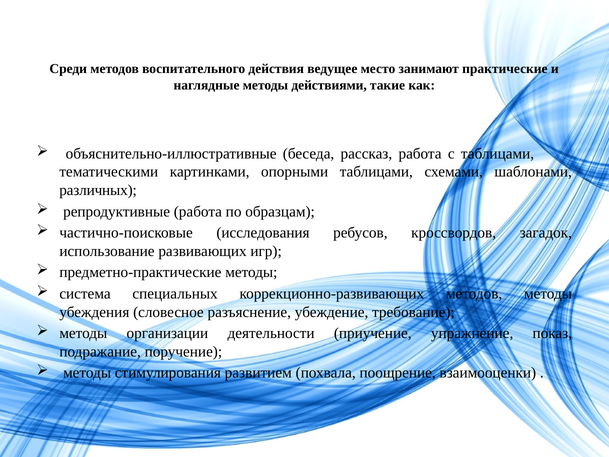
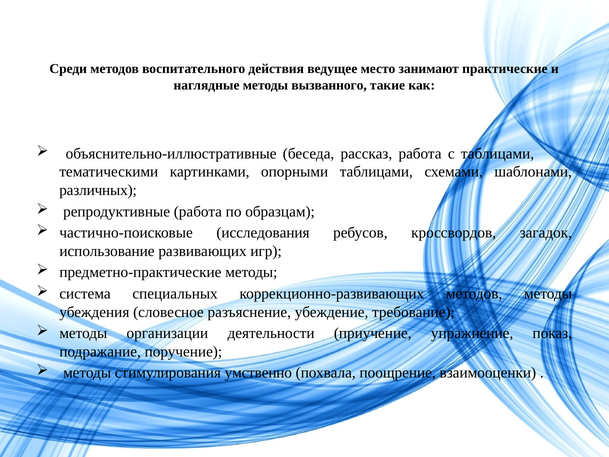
действиями: действиями -> вызванного
развитием: развитием -> умственно
